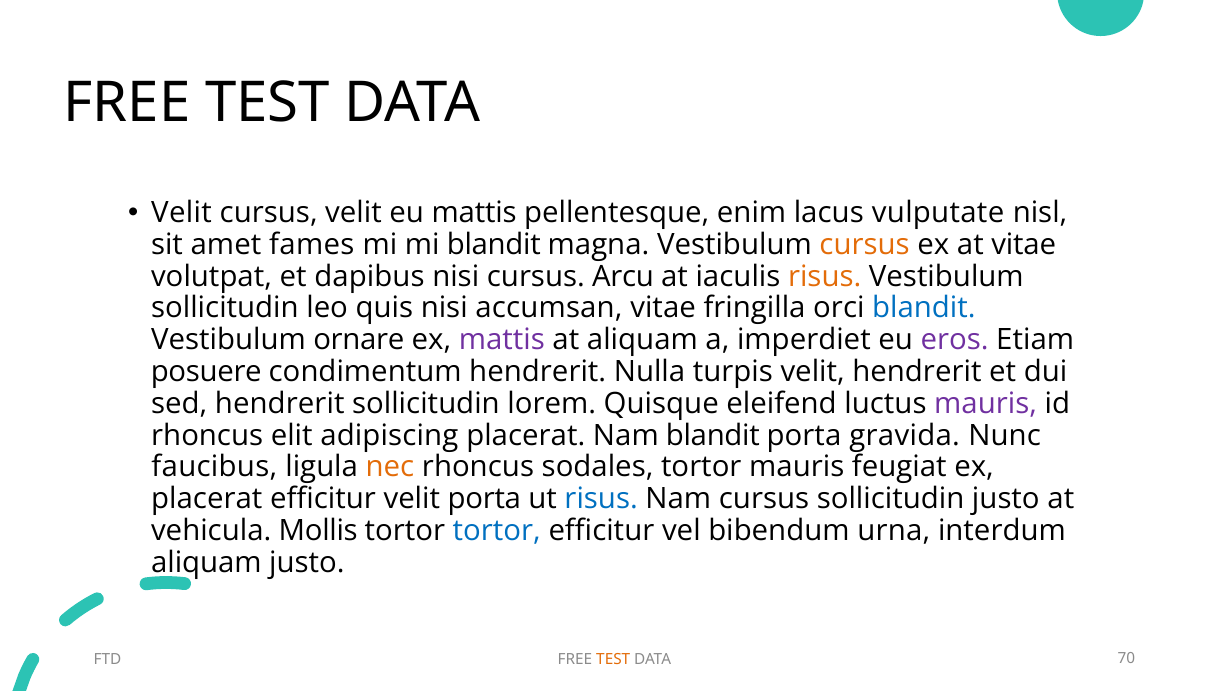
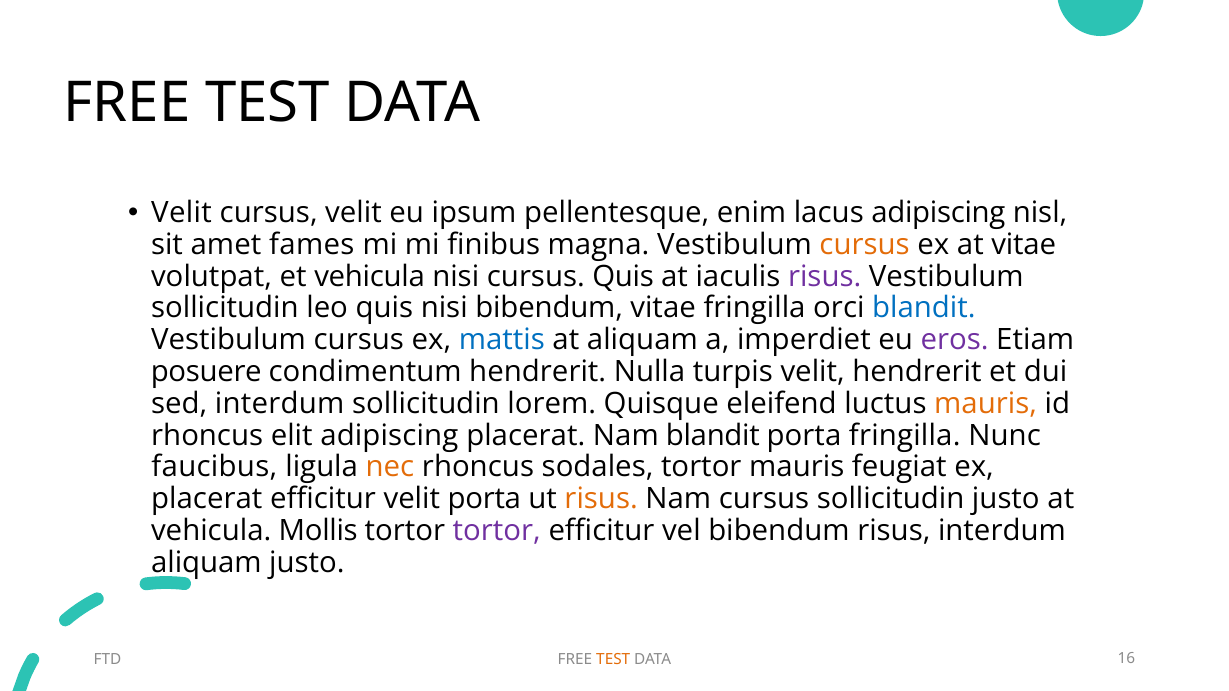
eu mattis: mattis -> ipsum
lacus vulputate: vulputate -> adipiscing
mi blandit: blandit -> finibus
et dapibus: dapibus -> vehicula
cursus Arcu: Arcu -> Quis
risus at (825, 277) colour: orange -> purple
nisi accumsan: accumsan -> bibendum
ornare at (359, 340): ornare -> cursus
mattis at (502, 340) colour: purple -> blue
sed hendrerit: hendrerit -> interdum
mauris at (986, 404) colour: purple -> orange
porta gravida: gravida -> fringilla
risus at (601, 499) colour: blue -> orange
tortor at (497, 531) colour: blue -> purple
bibendum urna: urna -> risus
70: 70 -> 16
